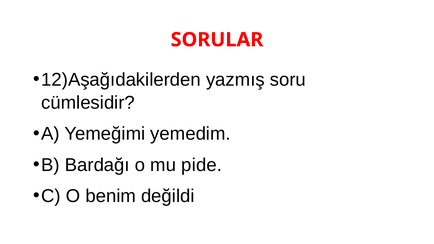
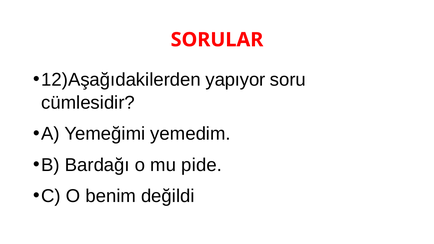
yazmış: yazmış -> yapıyor
